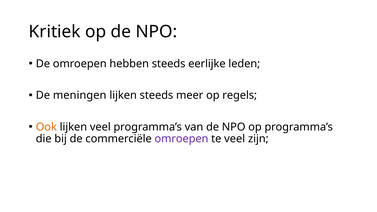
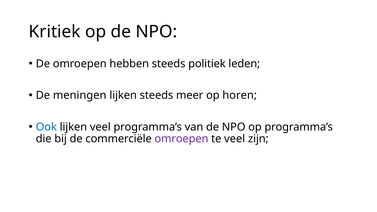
eerlijke: eerlijke -> politiek
regels: regels -> horen
Ook colour: orange -> blue
